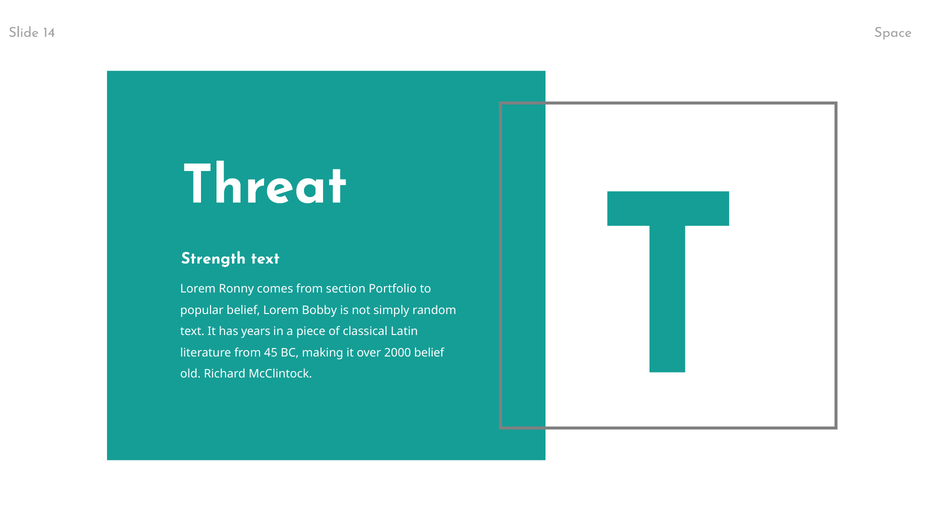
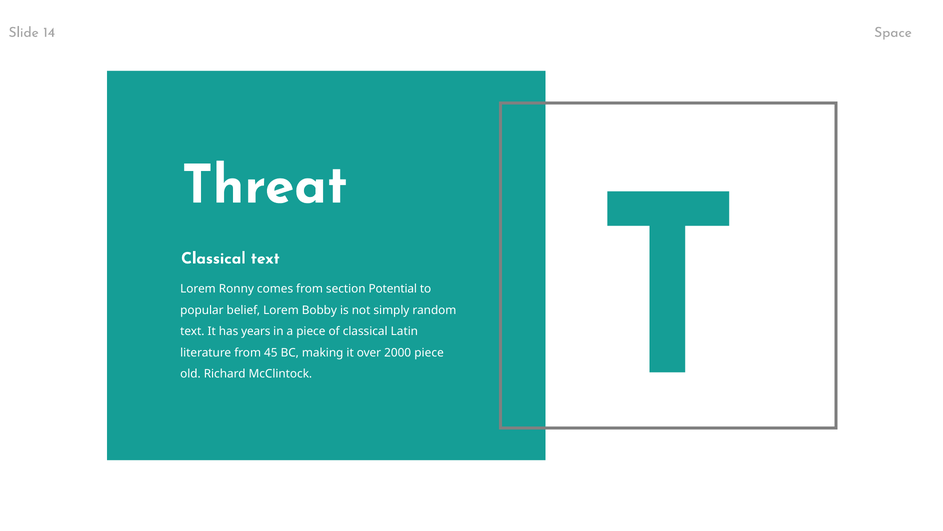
Strength at (213, 258): Strength -> Classical
Portfolio: Portfolio -> Potential
2000 belief: belief -> piece
